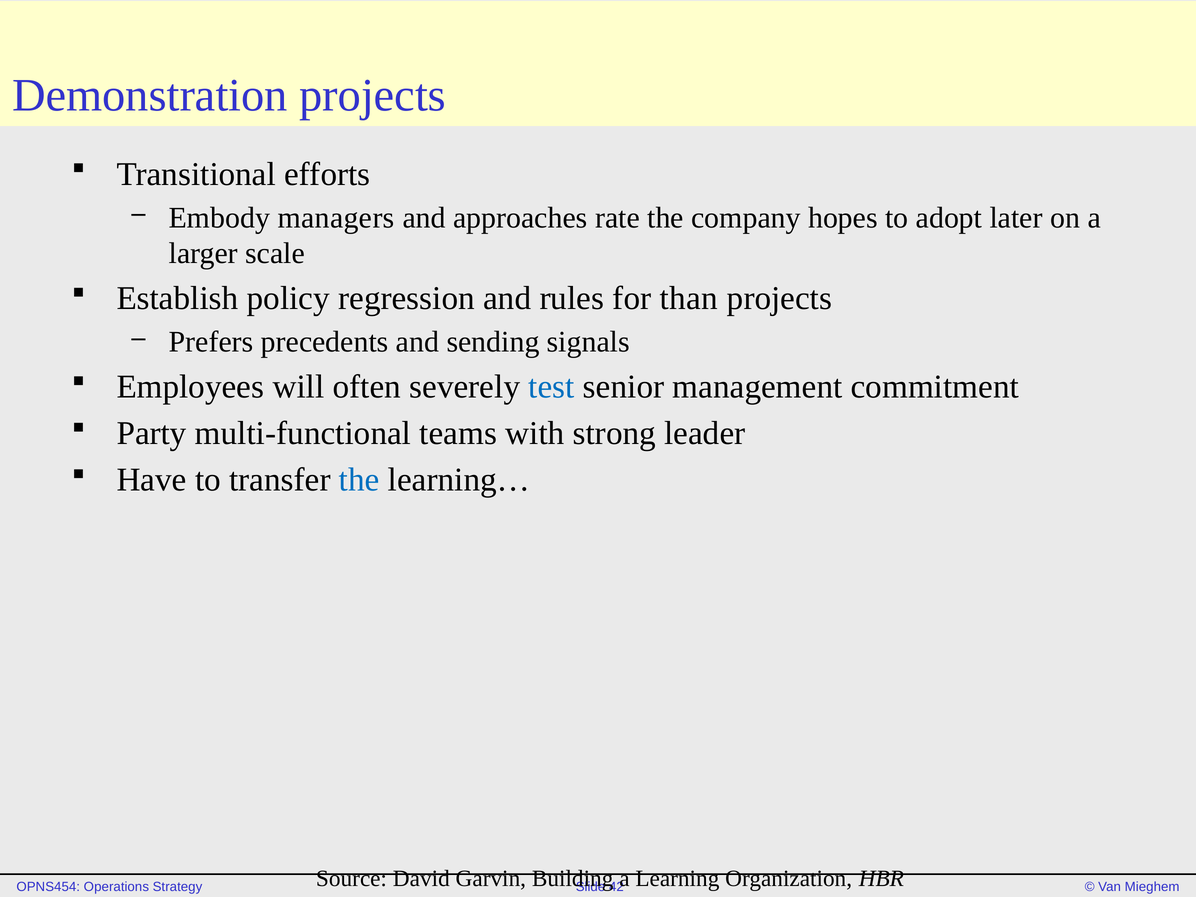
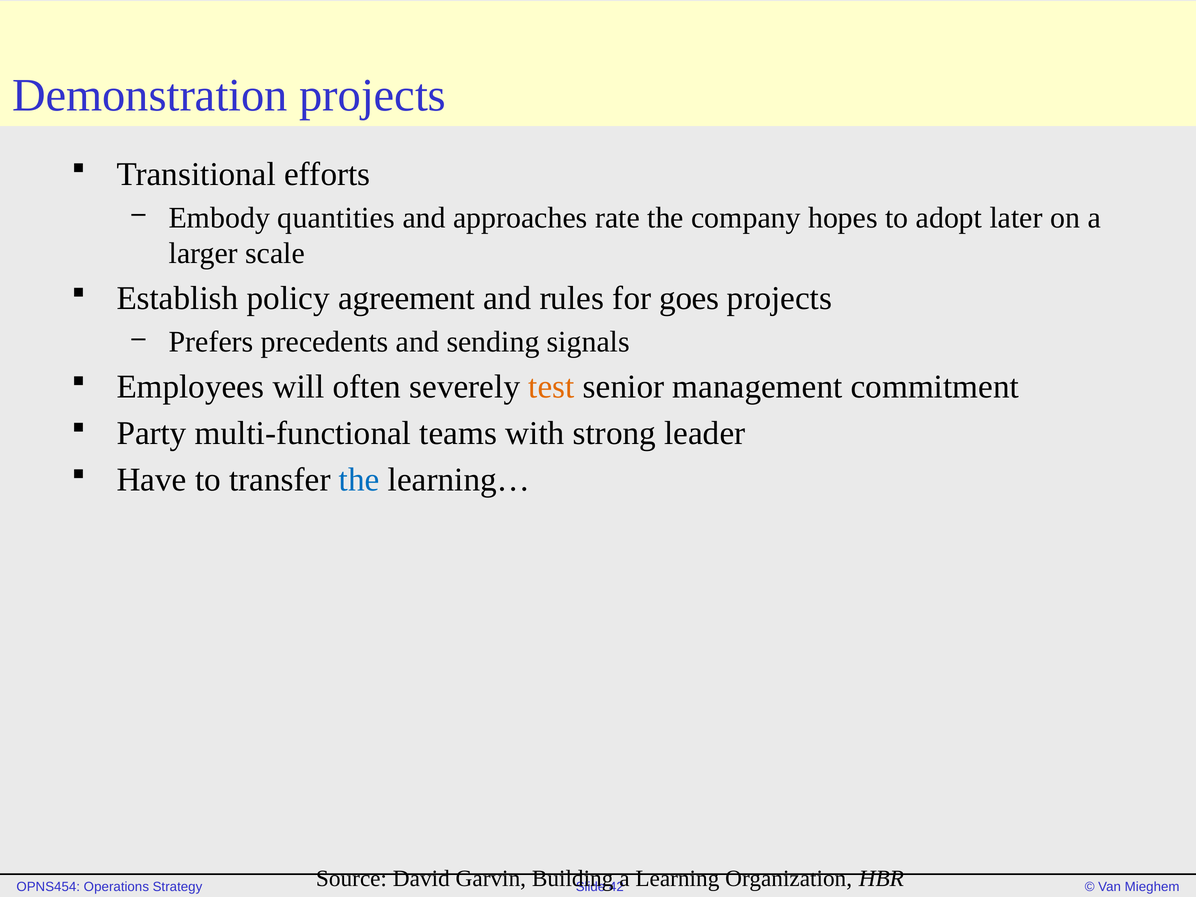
managers: managers -> quantities
regression: regression -> agreement
than: than -> goes
test colour: blue -> orange
